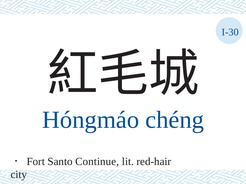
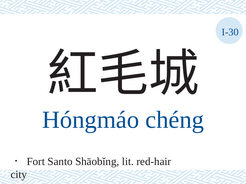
Continue: Continue -> Shāobǐng
